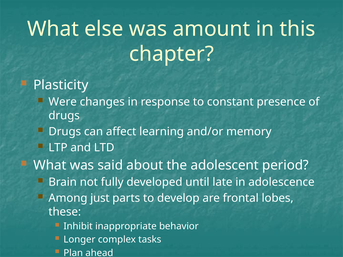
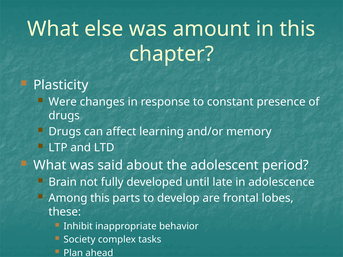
Among just: just -> this
Longer: Longer -> Society
